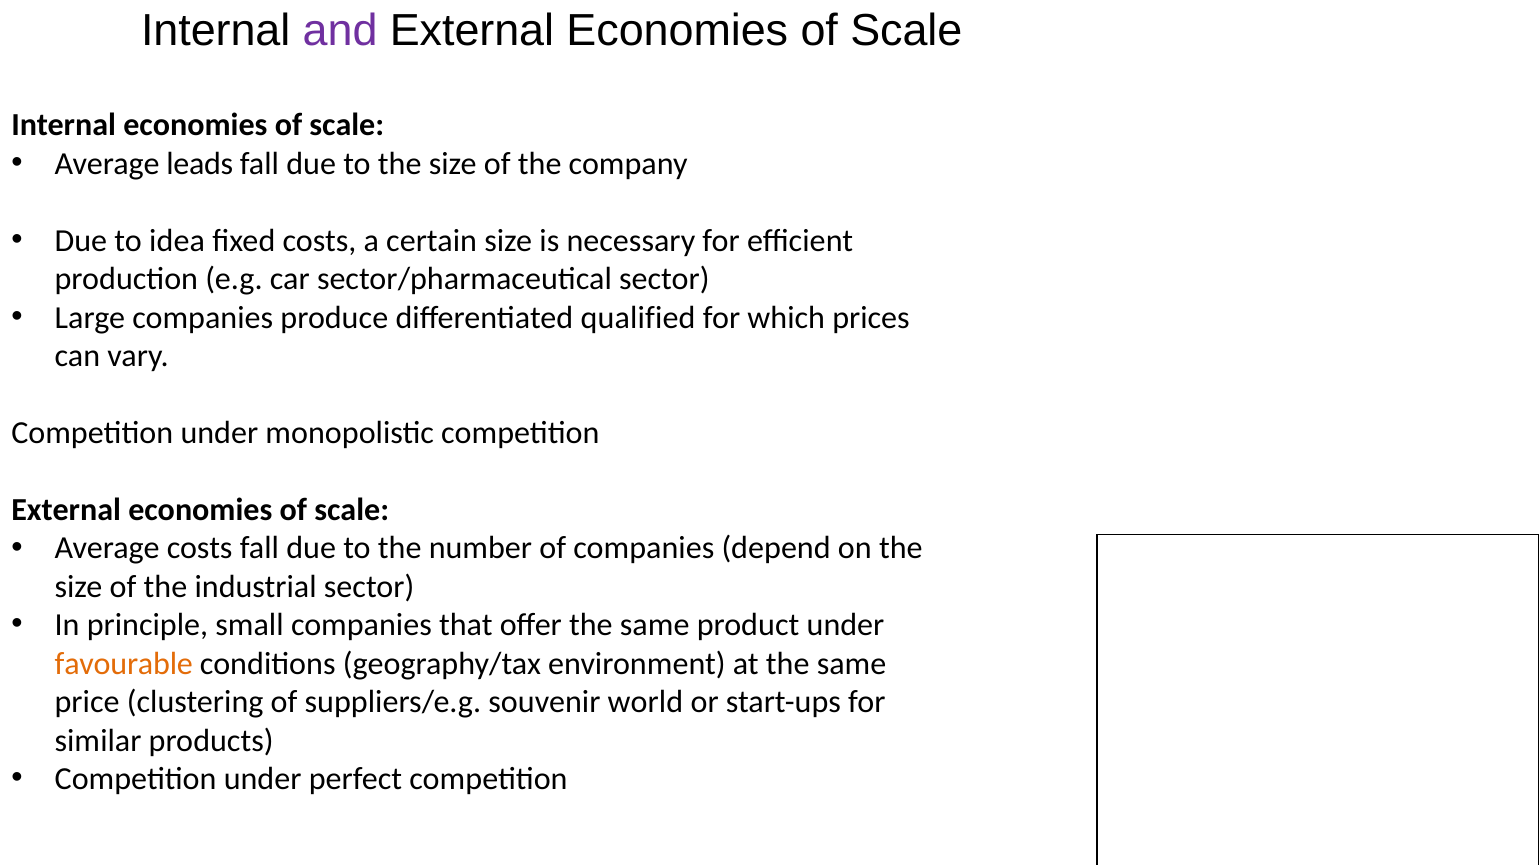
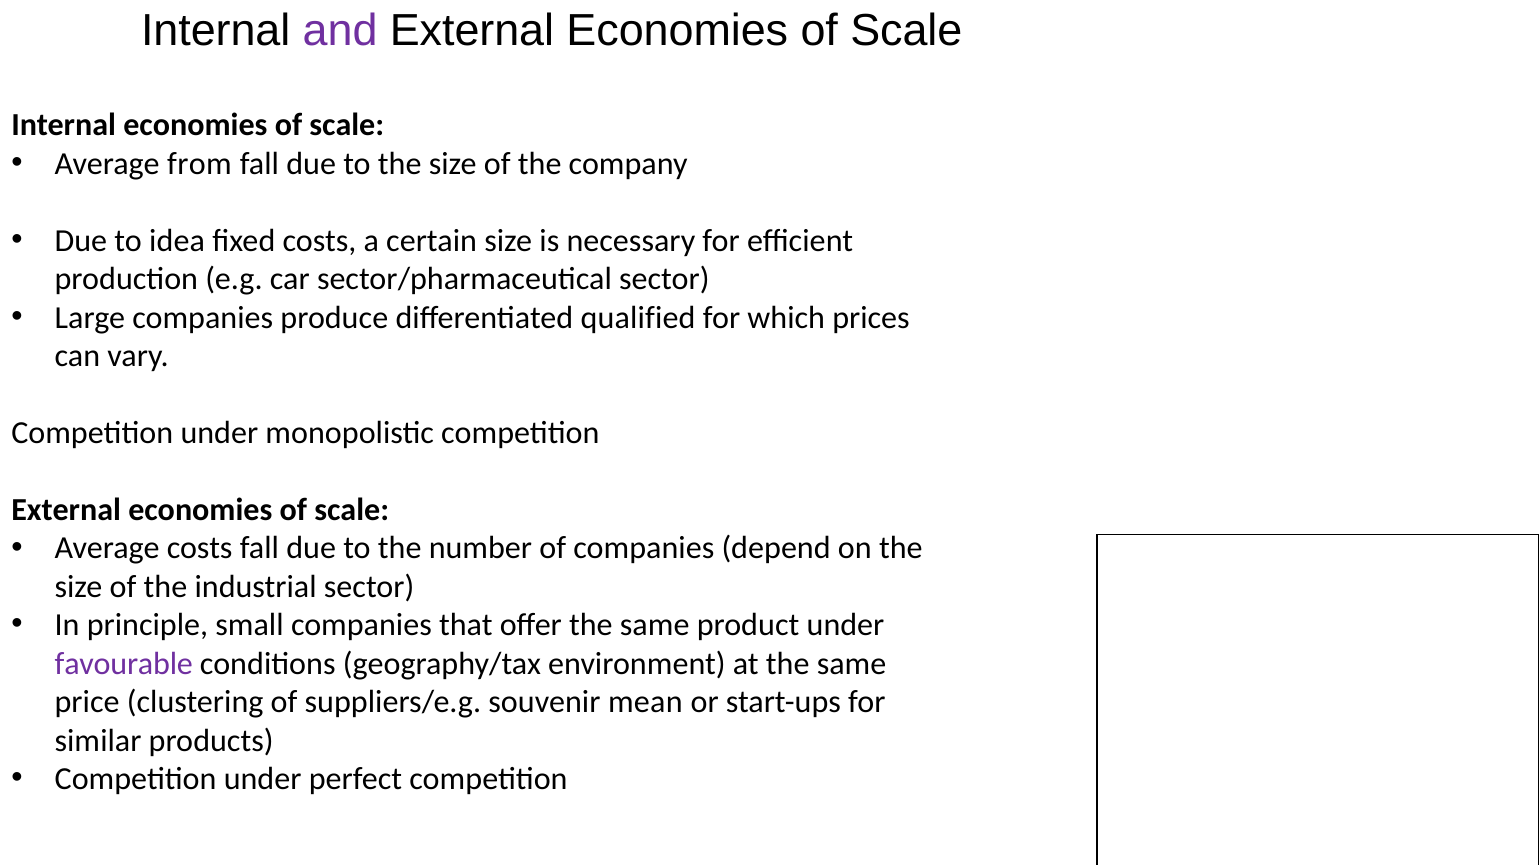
leads: leads -> from
favourable colour: orange -> purple
world: world -> mean
